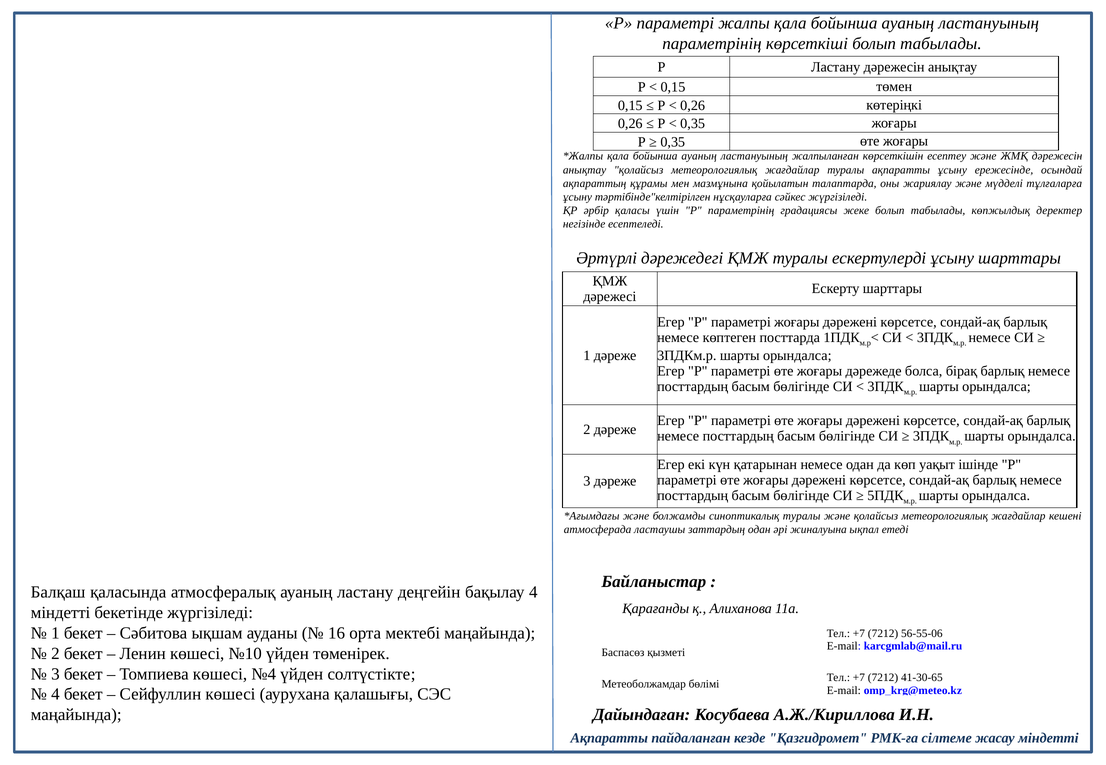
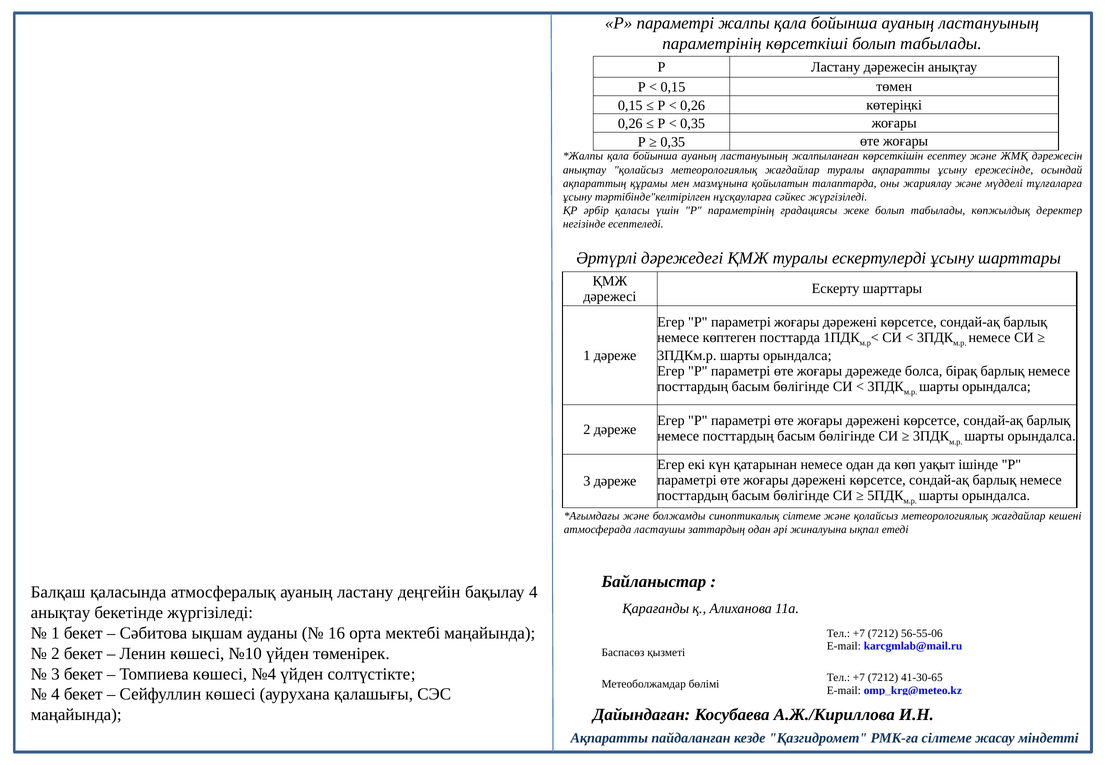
синоптикалық туралы: туралы -> сілтеме
міндетті at (61, 613): міндетті -> анықтау
